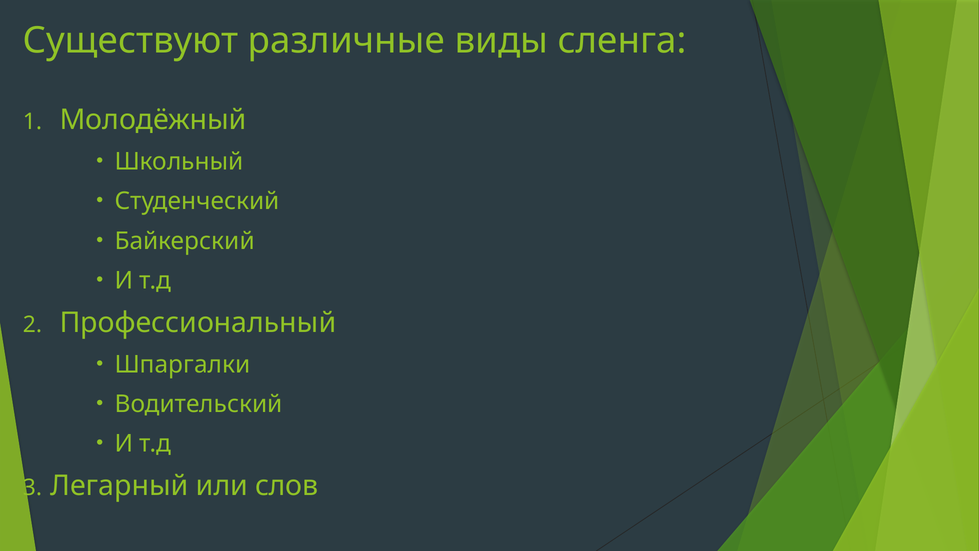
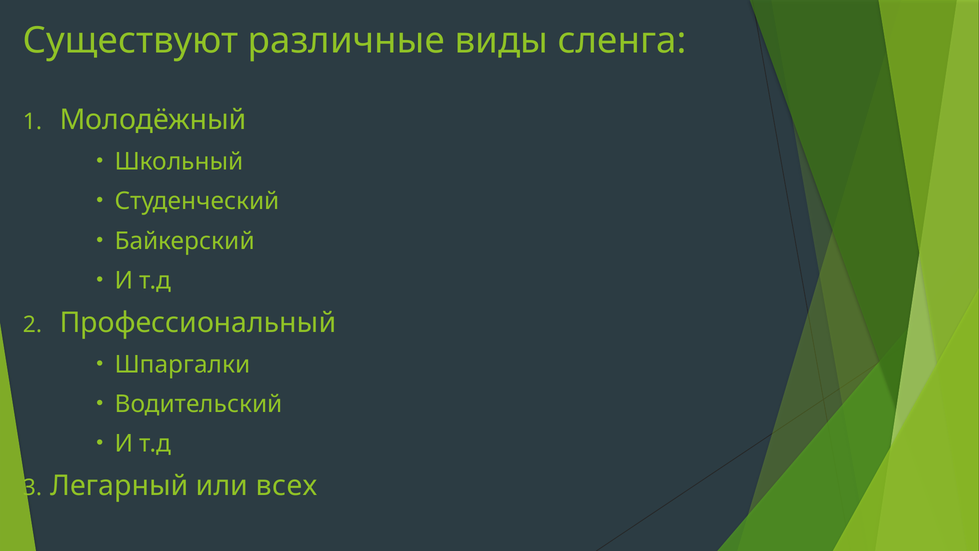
слов: слов -> всех
